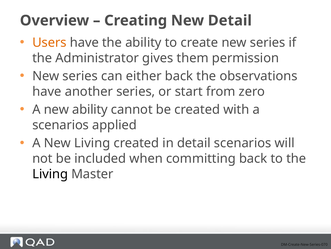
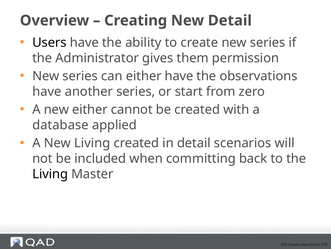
Users colour: orange -> black
either back: back -> have
new ability: ability -> either
scenarios at (61, 125): scenarios -> database
